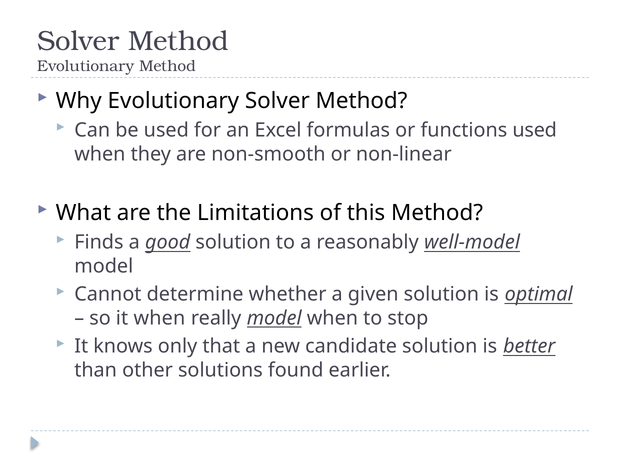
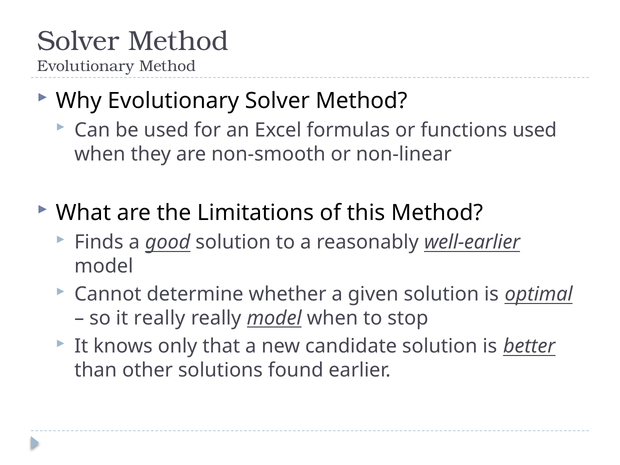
well-model: well-model -> well-earlier
it when: when -> really
